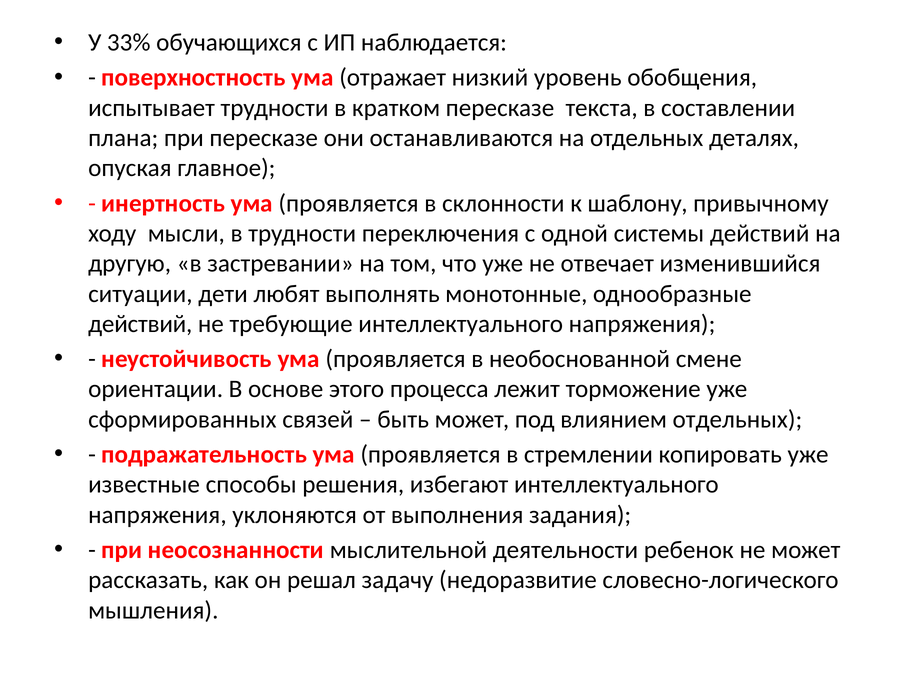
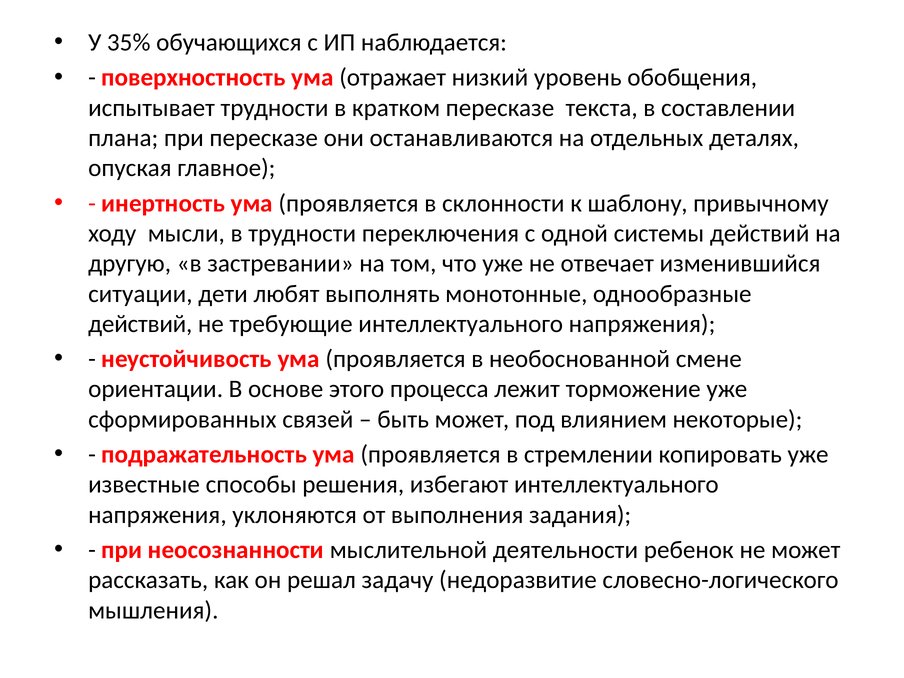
33%: 33% -> 35%
влиянием отдельных: отдельных -> некоторые
